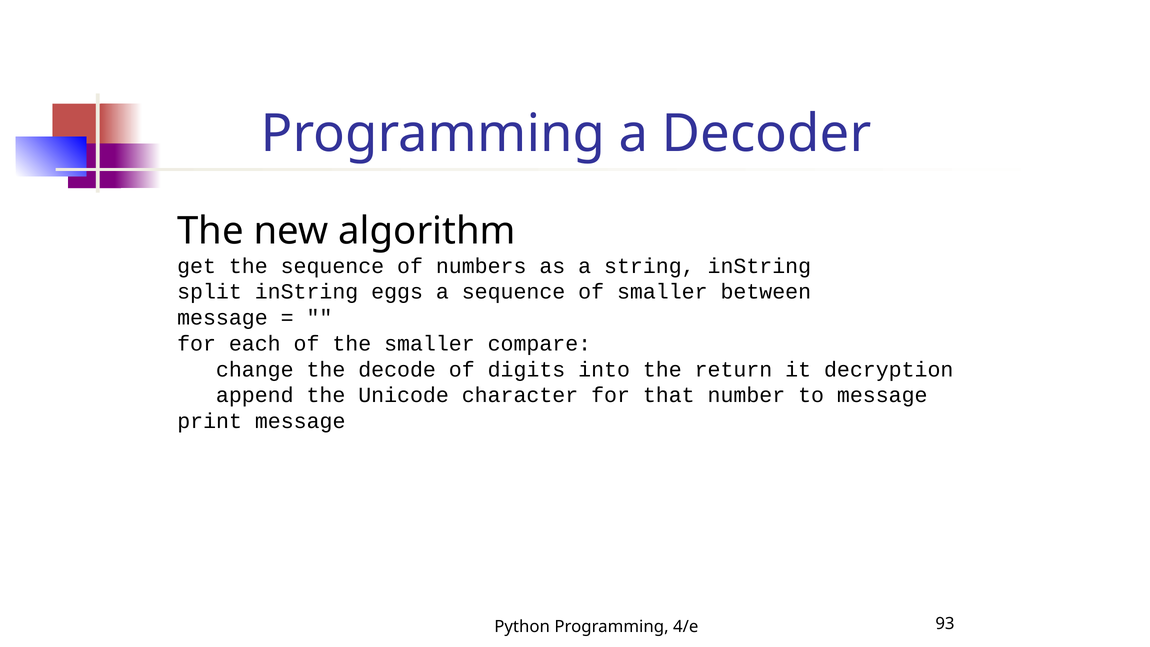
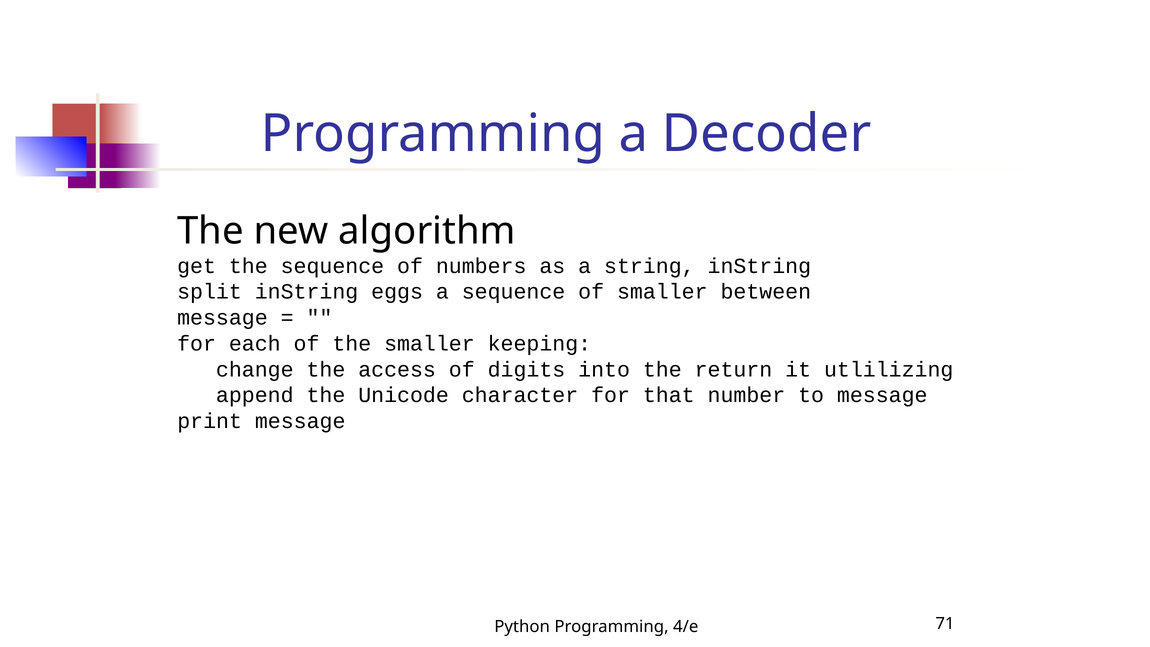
compare: compare -> keeping
decode: decode -> access
decryption: decryption -> utlilizing
93: 93 -> 71
